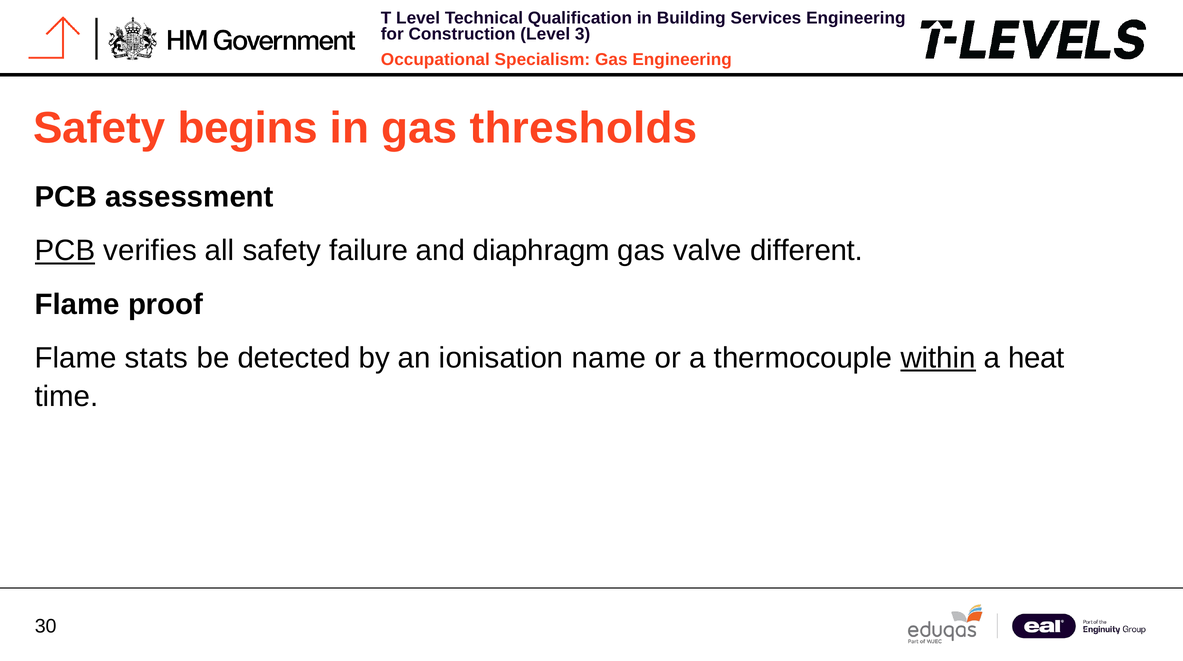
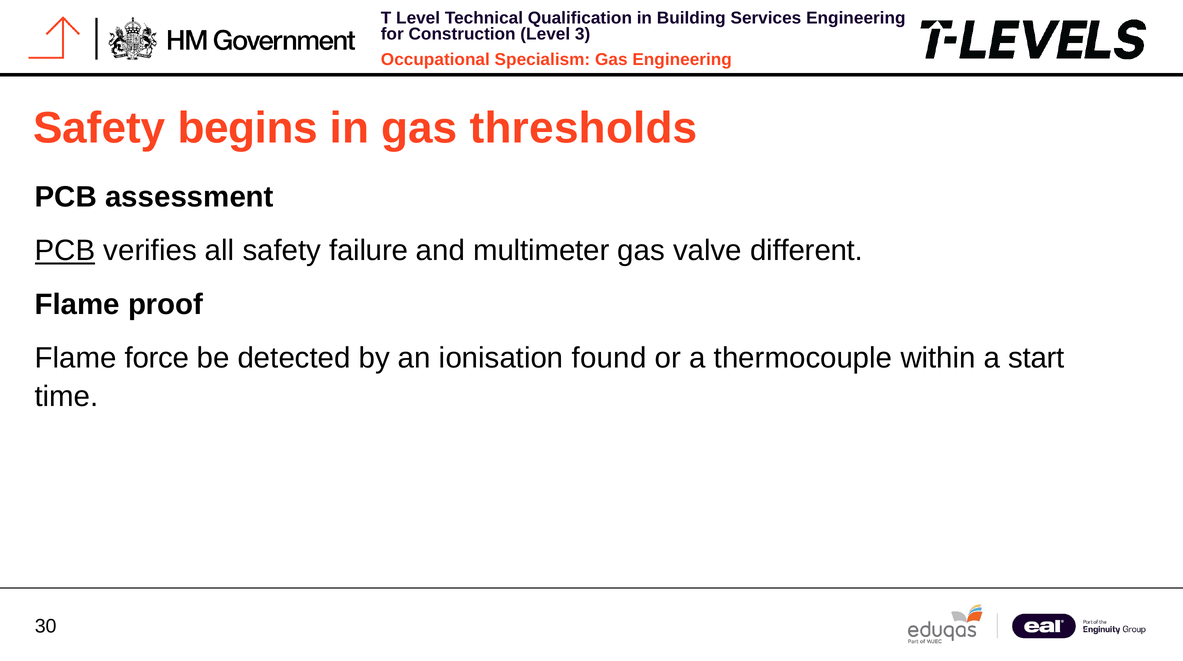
diaphragm: diaphragm -> multimeter
stats: stats -> force
name: name -> found
within underline: present -> none
heat: heat -> start
